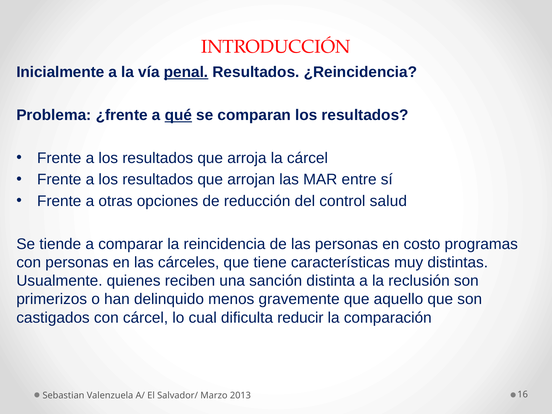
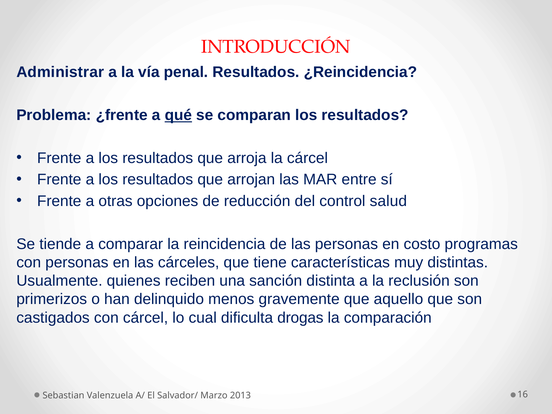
Inicialmente: Inicialmente -> Administrar
penal underline: present -> none
reducir: reducir -> drogas
